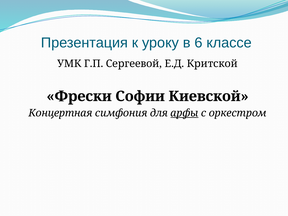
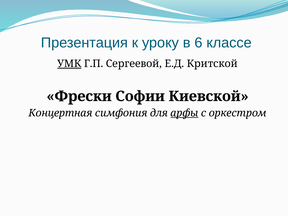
УМК underline: none -> present
